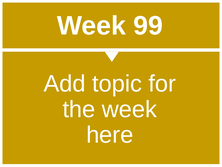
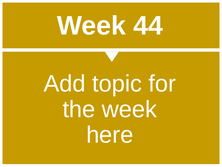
99: 99 -> 44
